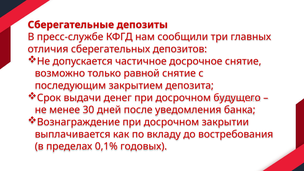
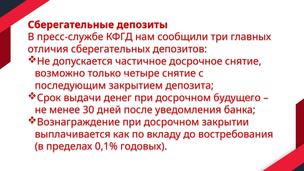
равной: равной -> четыре
